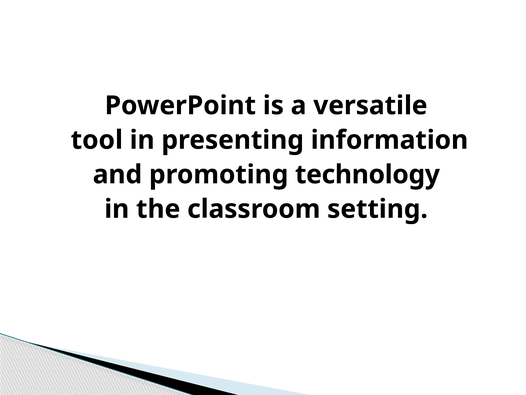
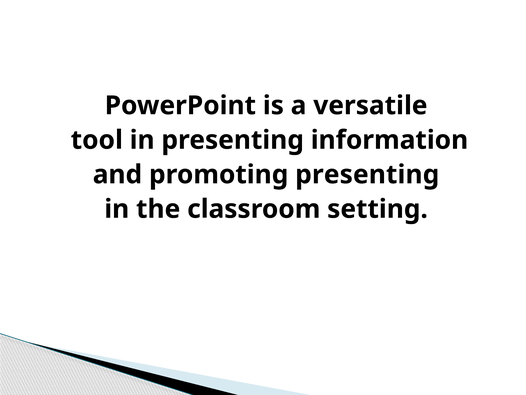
promoting technology: technology -> presenting
